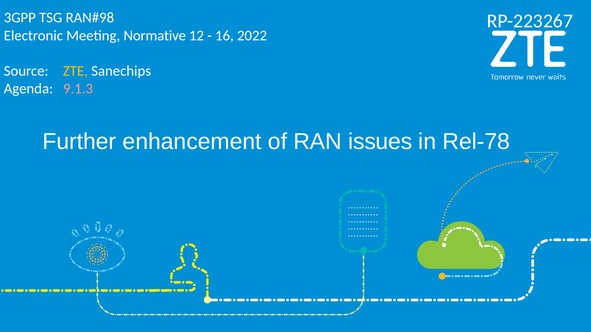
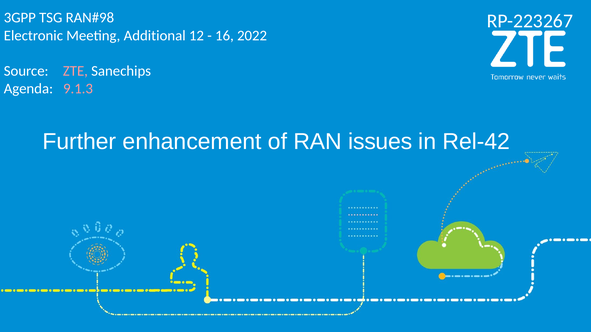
Normative: Normative -> Additional
ZTE colour: yellow -> pink
Rel-78: Rel-78 -> Rel-42
